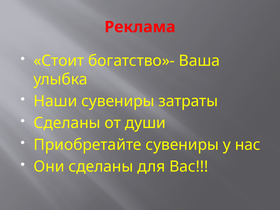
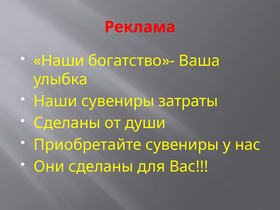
Стоит at (59, 61): Стоит -> Наши
